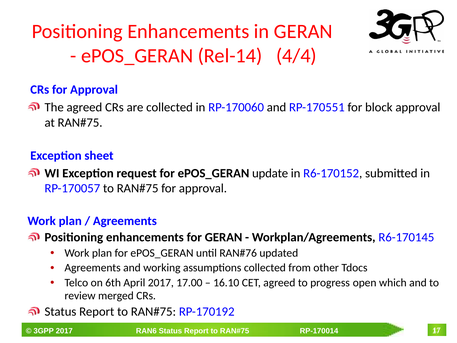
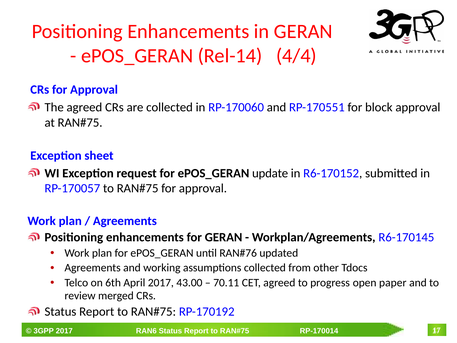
17.00: 17.00 -> 43.00
16.10: 16.10 -> 70.11
which: which -> paper
